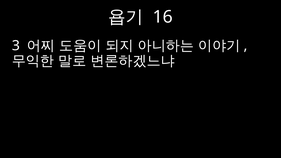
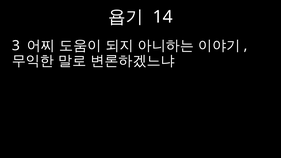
16: 16 -> 14
